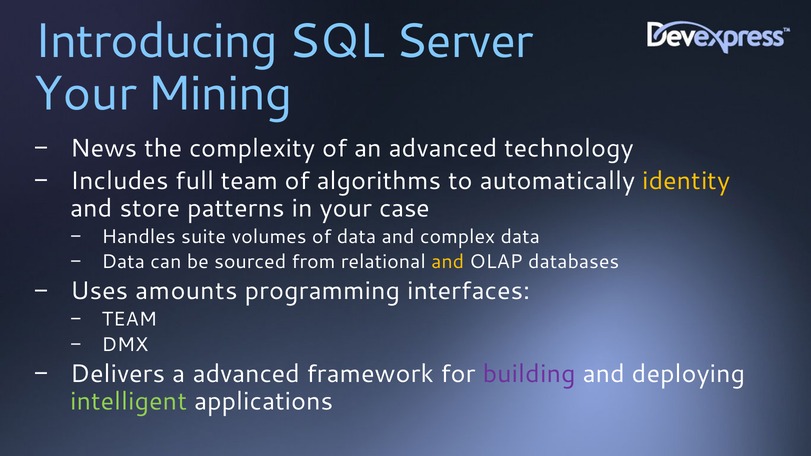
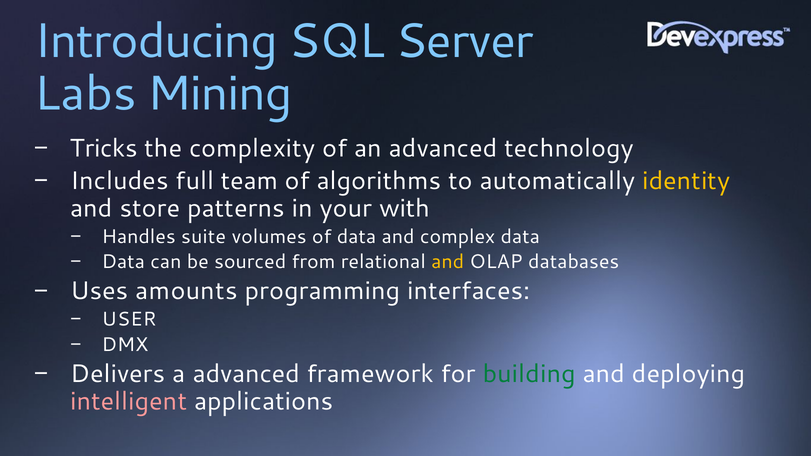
Your at (85, 94): Your -> Labs
News: News -> Tricks
case: case -> with
TEAM at (129, 320): TEAM -> USER
building colour: purple -> green
intelligent colour: light green -> pink
